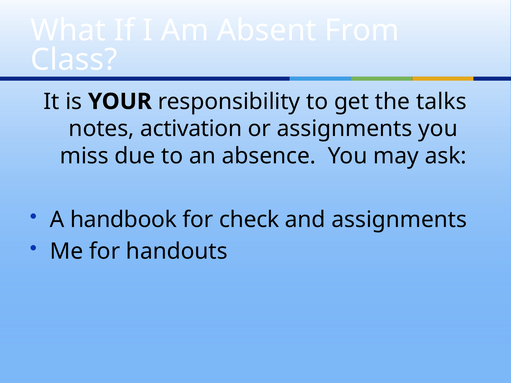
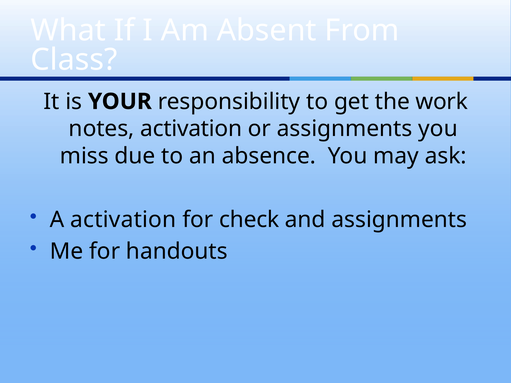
talks: talks -> work
A handbook: handbook -> activation
